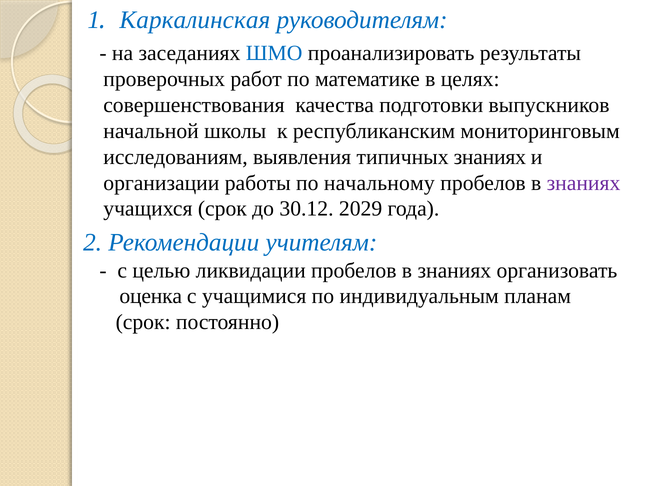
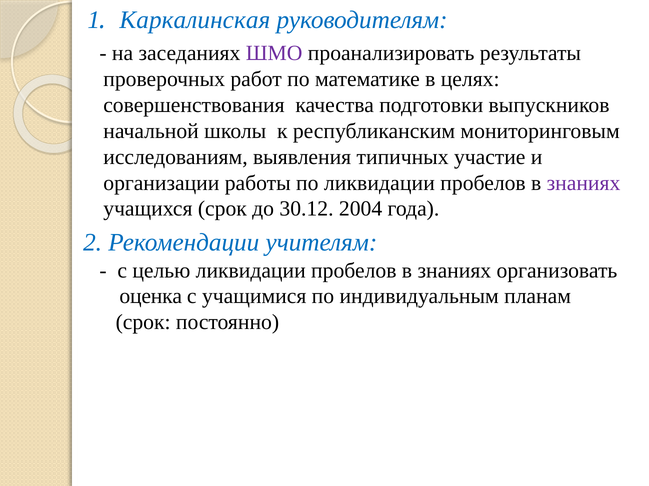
ШМО colour: blue -> purple
типичных знаниях: знаниях -> участие
по начальному: начальному -> ликвидации
2029: 2029 -> 2004
